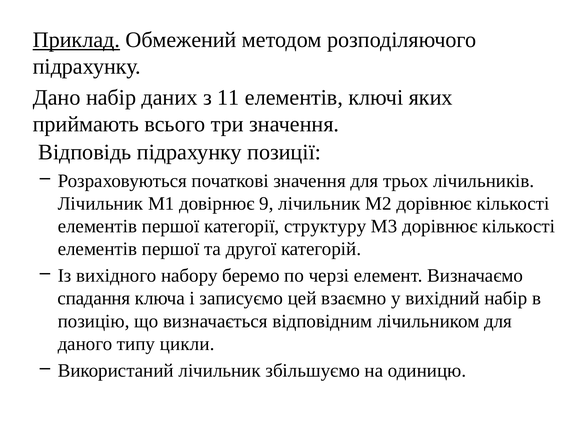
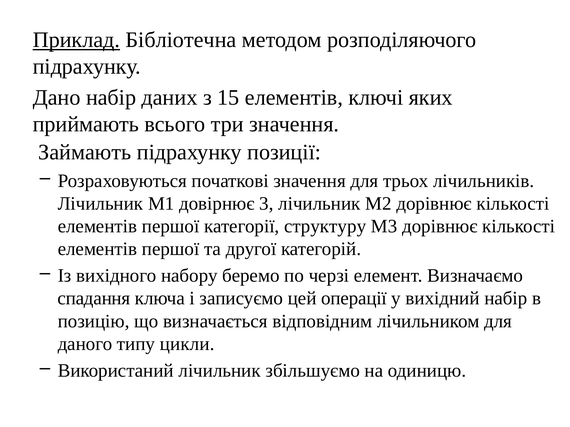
Обмежений: Обмежений -> Бібліотечна
11: 11 -> 15
Відповідь: Відповідь -> Займають
9: 9 -> 3
взаємно: взаємно -> операції
